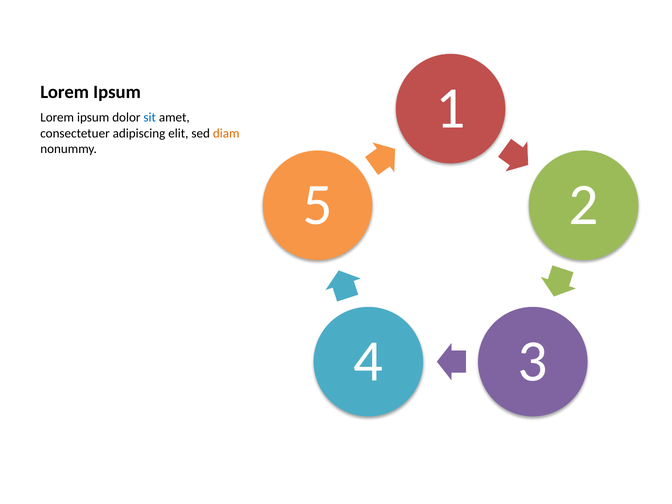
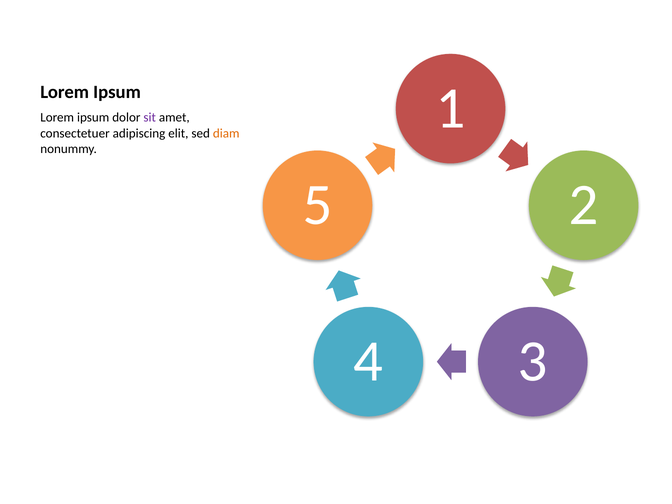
sit colour: blue -> purple
